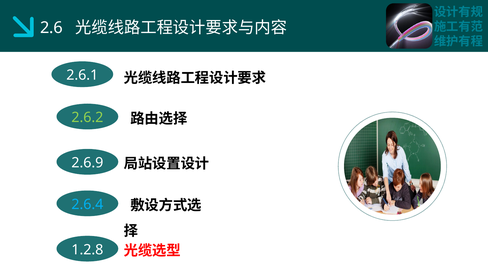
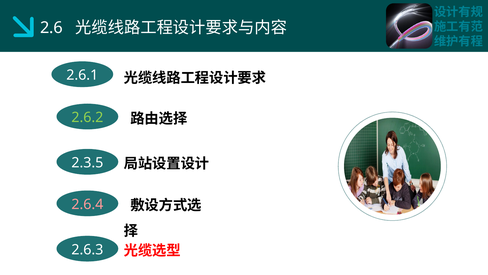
2.6.9: 2.6.9 -> 2.3.5
2.6.4 colour: light blue -> pink
1.2.8: 1.2.8 -> 2.6.3
